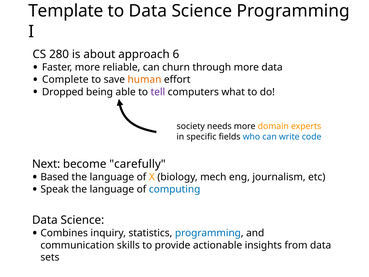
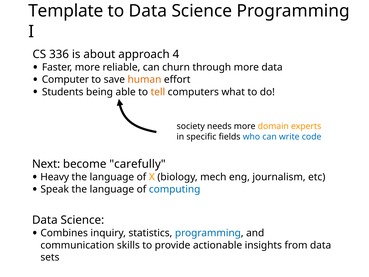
280: 280 -> 336
6: 6 -> 4
Complete: Complete -> Computer
Dropped: Dropped -> Students
tell colour: purple -> orange
Based: Based -> Heavy
